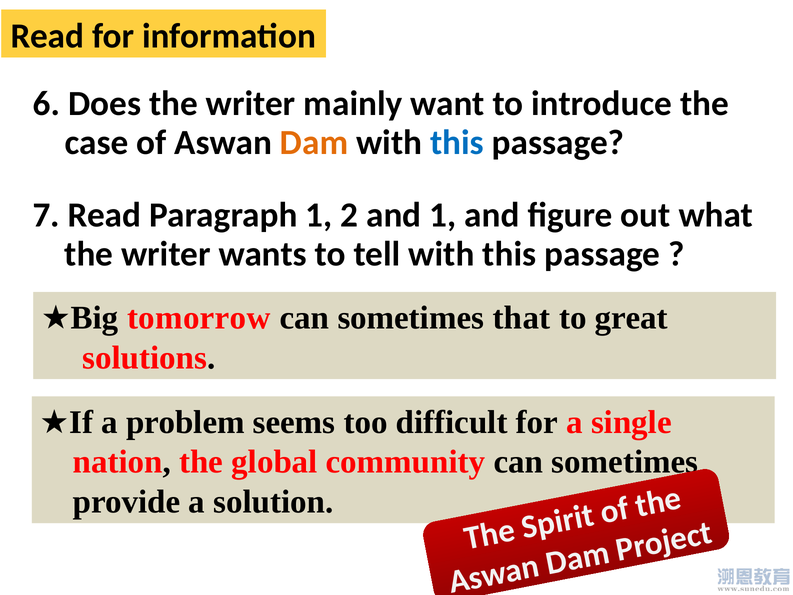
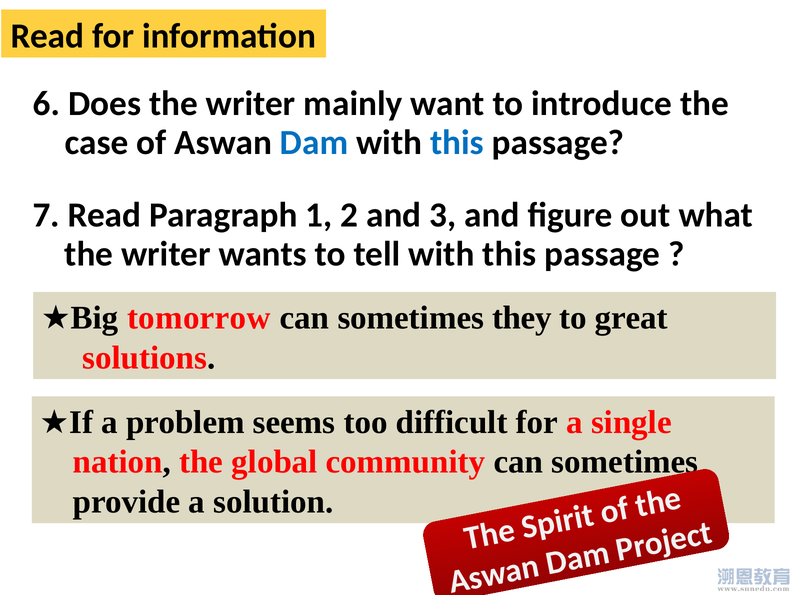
Dam colour: orange -> blue
and 1: 1 -> 3
that: that -> they
